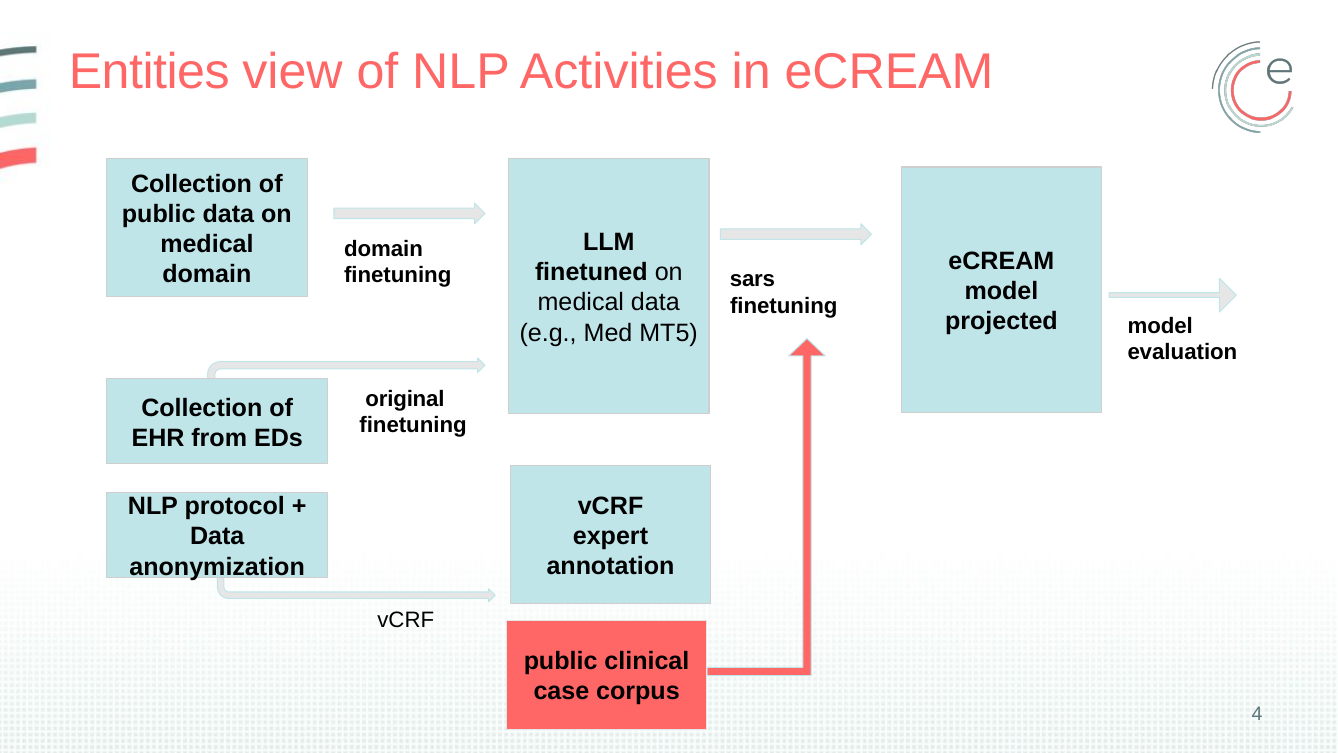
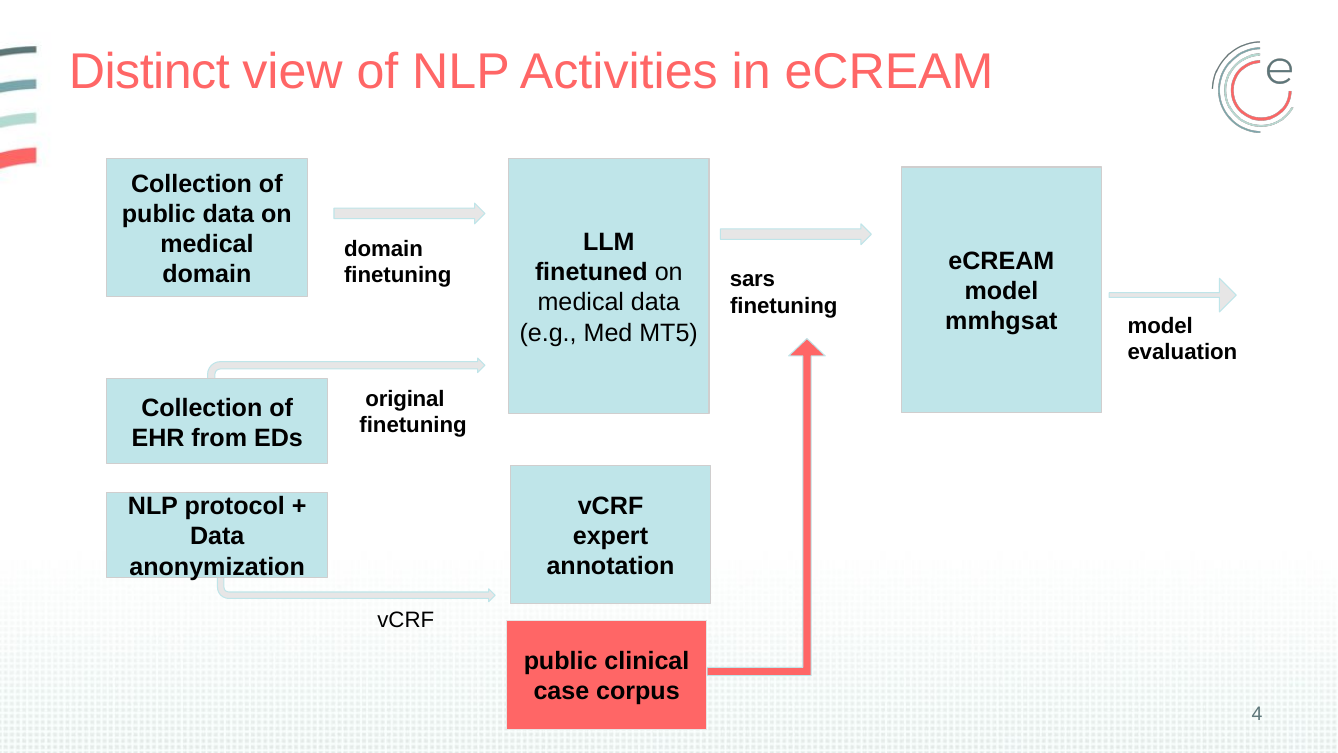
Entities: Entities -> Distinct
projected: projected -> mmhgsat
